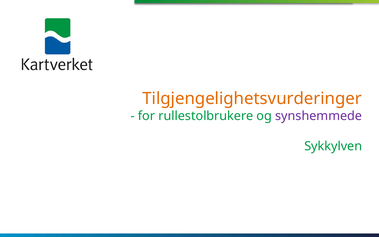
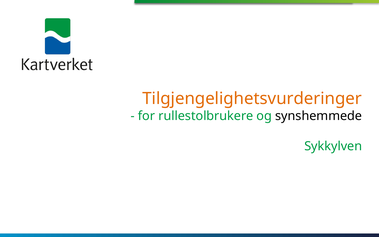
synshemmede colour: purple -> black
